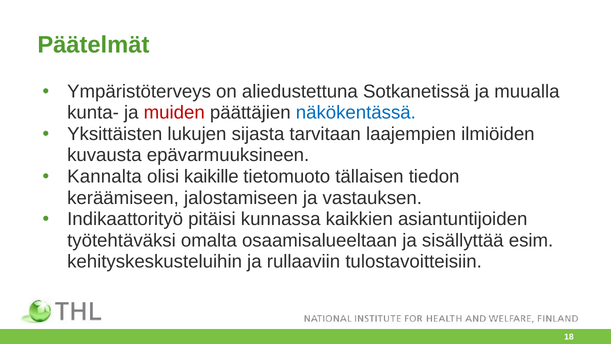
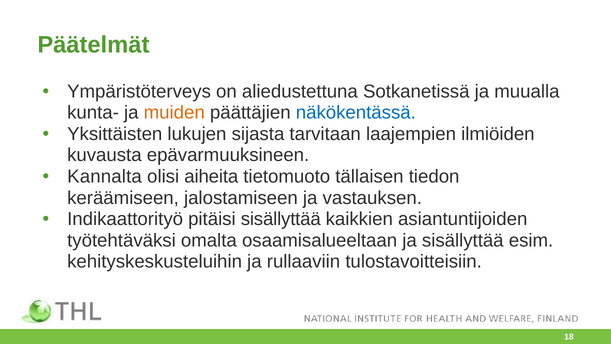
muiden colour: red -> orange
kaikille: kaikille -> aiheita
pitäisi kunnassa: kunnassa -> sisällyttää
